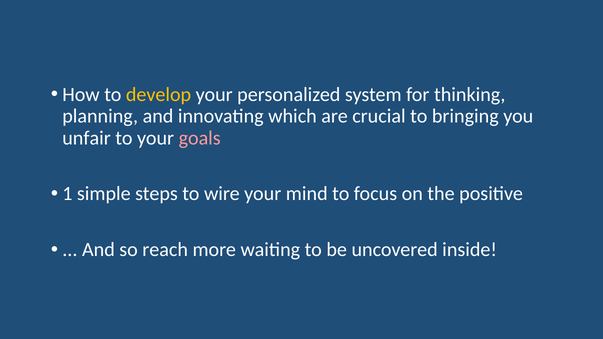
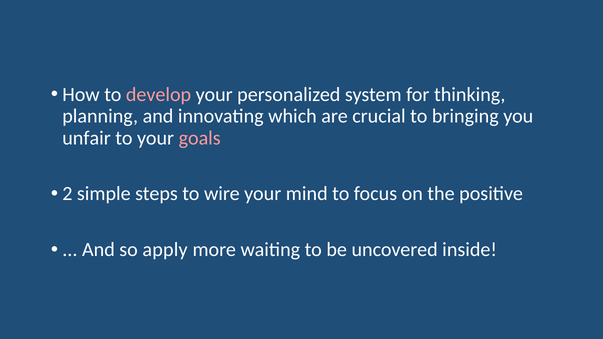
develop colour: yellow -> pink
1: 1 -> 2
reach: reach -> apply
